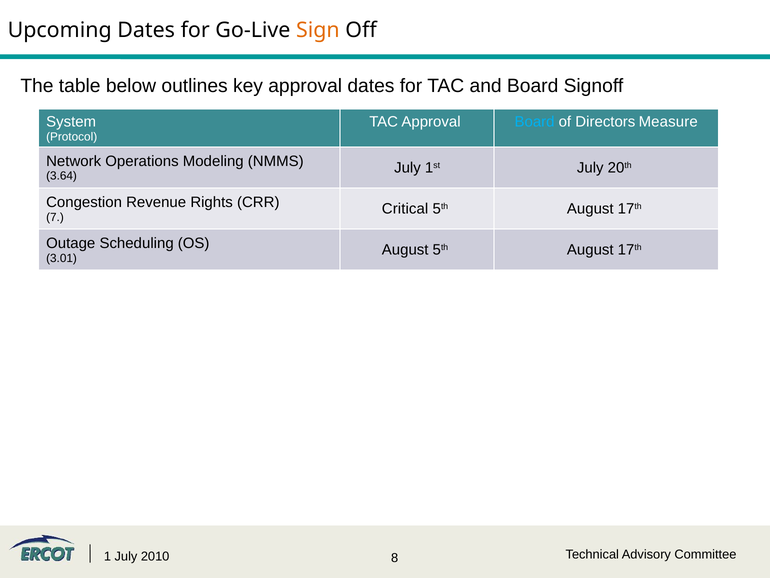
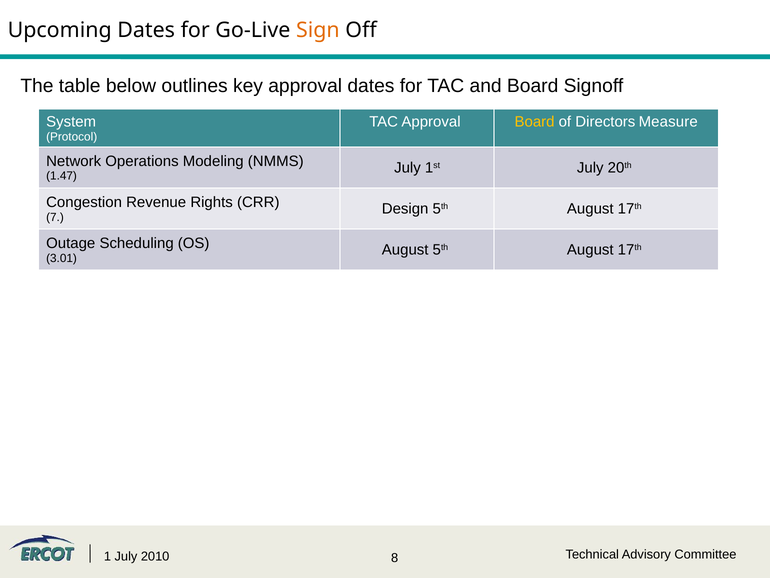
Board at (535, 122) colour: light blue -> yellow
3.64: 3.64 -> 1.47
Critical: Critical -> Design
